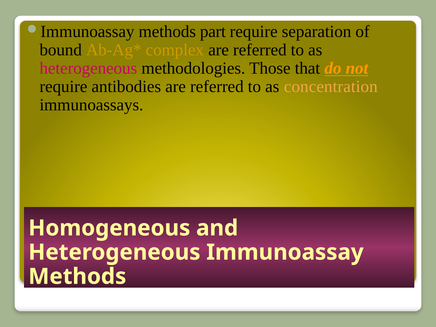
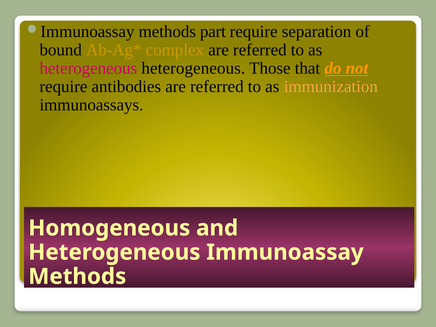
heterogeneous methodologies: methodologies -> heterogeneous
concentration: concentration -> immunization
